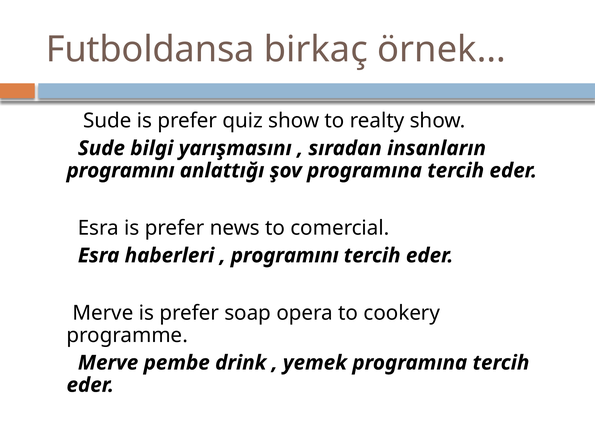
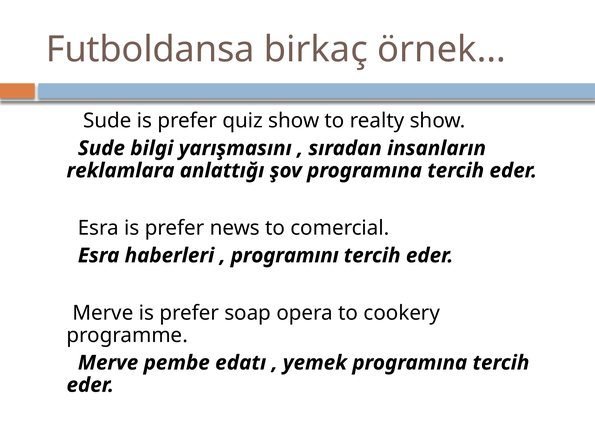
programını at (121, 171): programını -> reklamlara
drink: drink -> edatı
